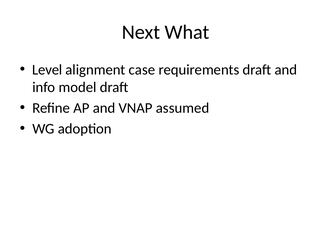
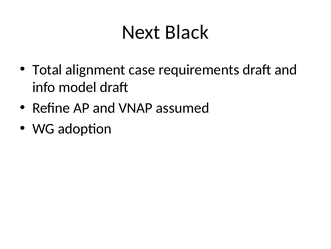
What: What -> Black
Level: Level -> Total
